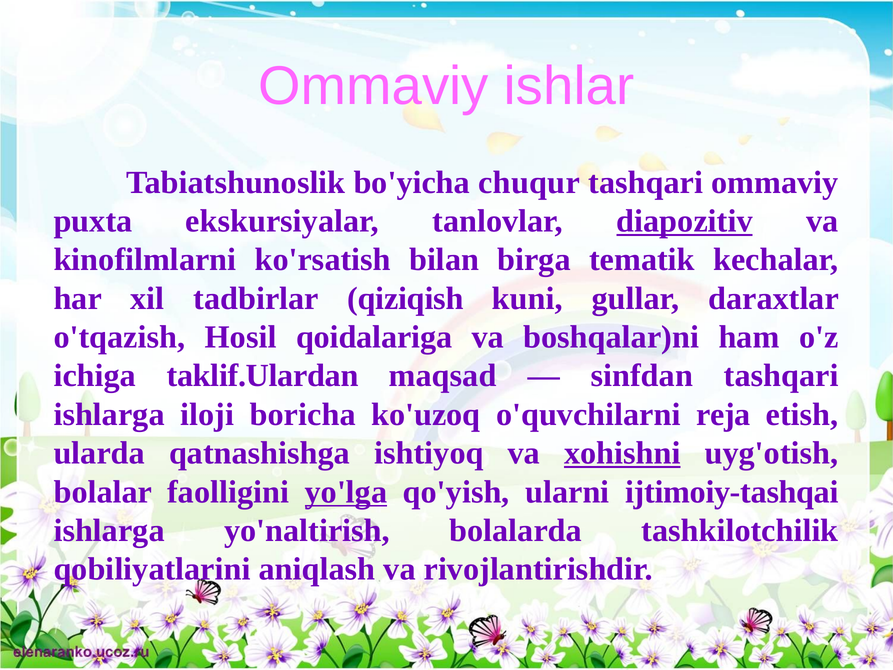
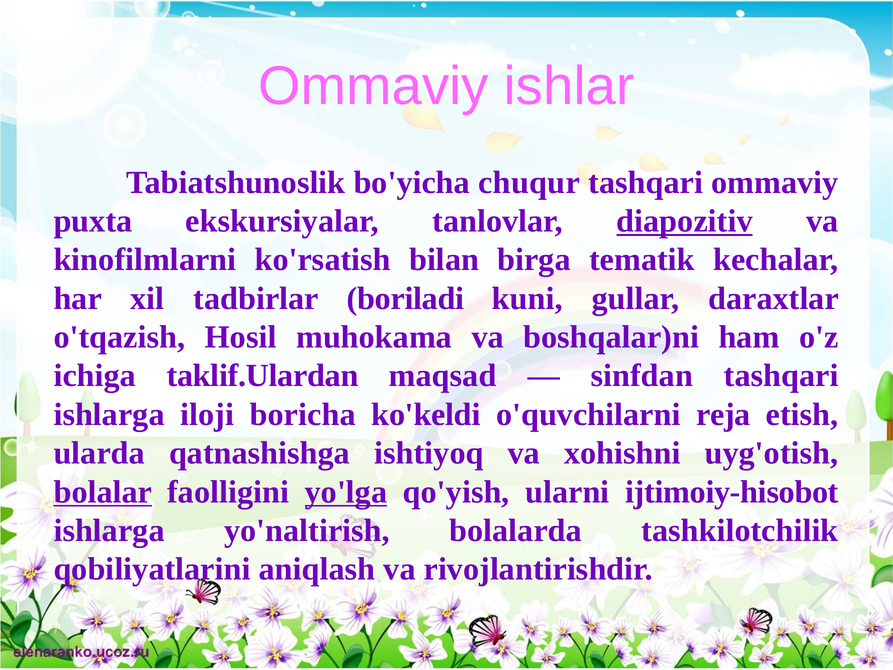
qiziqish: qiziqish -> boriladi
qoidalariga: qoidalariga -> muhokama
ko'uzoq: ko'uzoq -> ko'keldi
xohishni underline: present -> none
bolalar underline: none -> present
ijtimoiy-tashqai: ijtimoiy-tashqai -> ijtimoiy-hisobot
